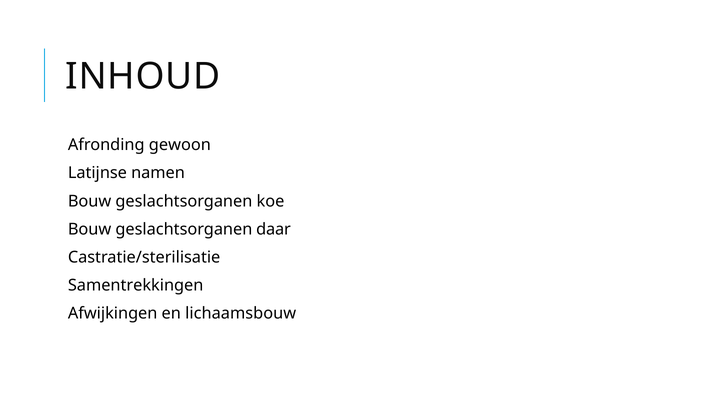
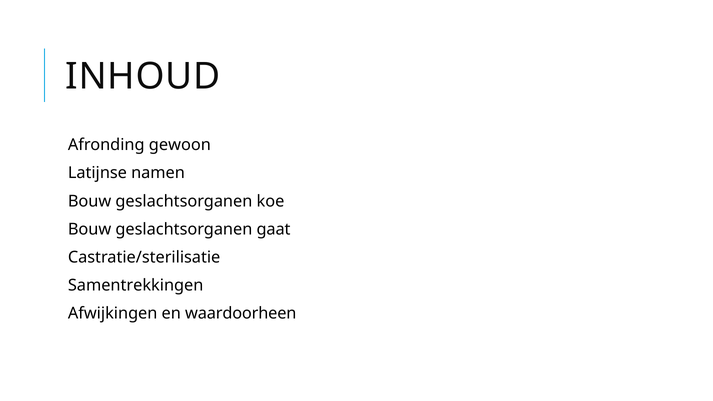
daar: daar -> gaat
lichaamsbouw: lichaamsbouw -> waardoorheen
